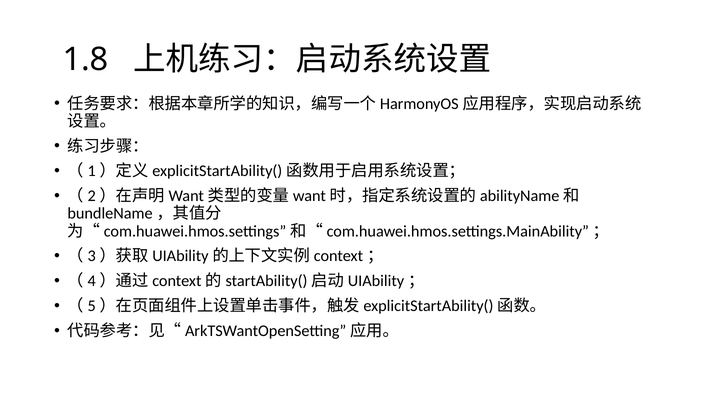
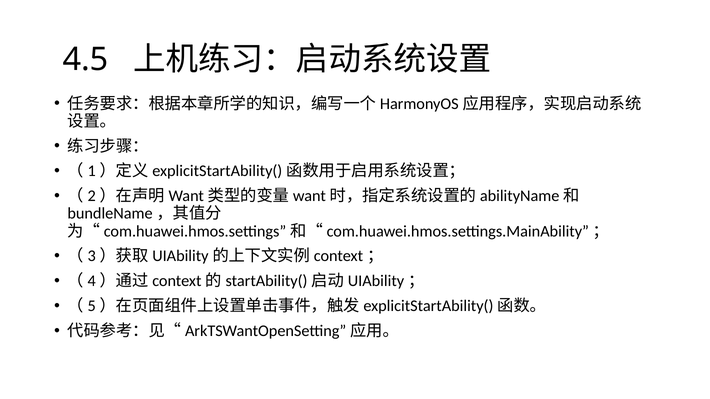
1.8: 1.8 -> 4.5
